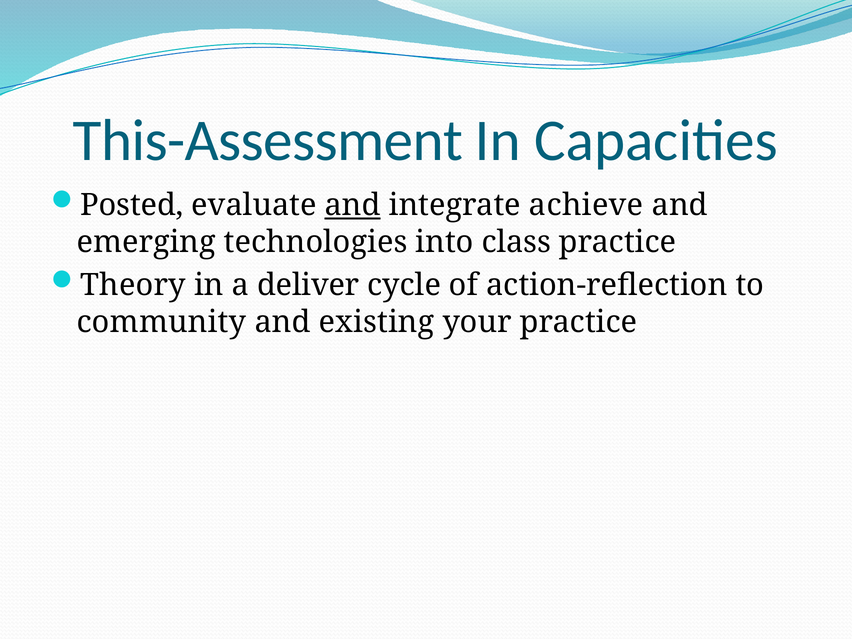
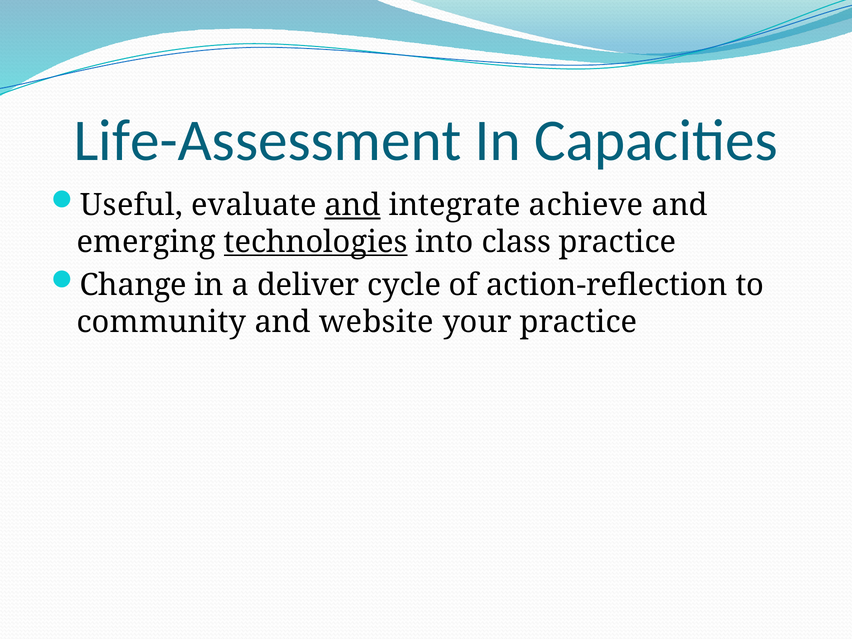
This-Assessment: This-Assessment -> Life-Assessment
Posted: Posted -> Useful
technologies underline: none -> present
Theory: Theory -> Change
existing: existing -> website
